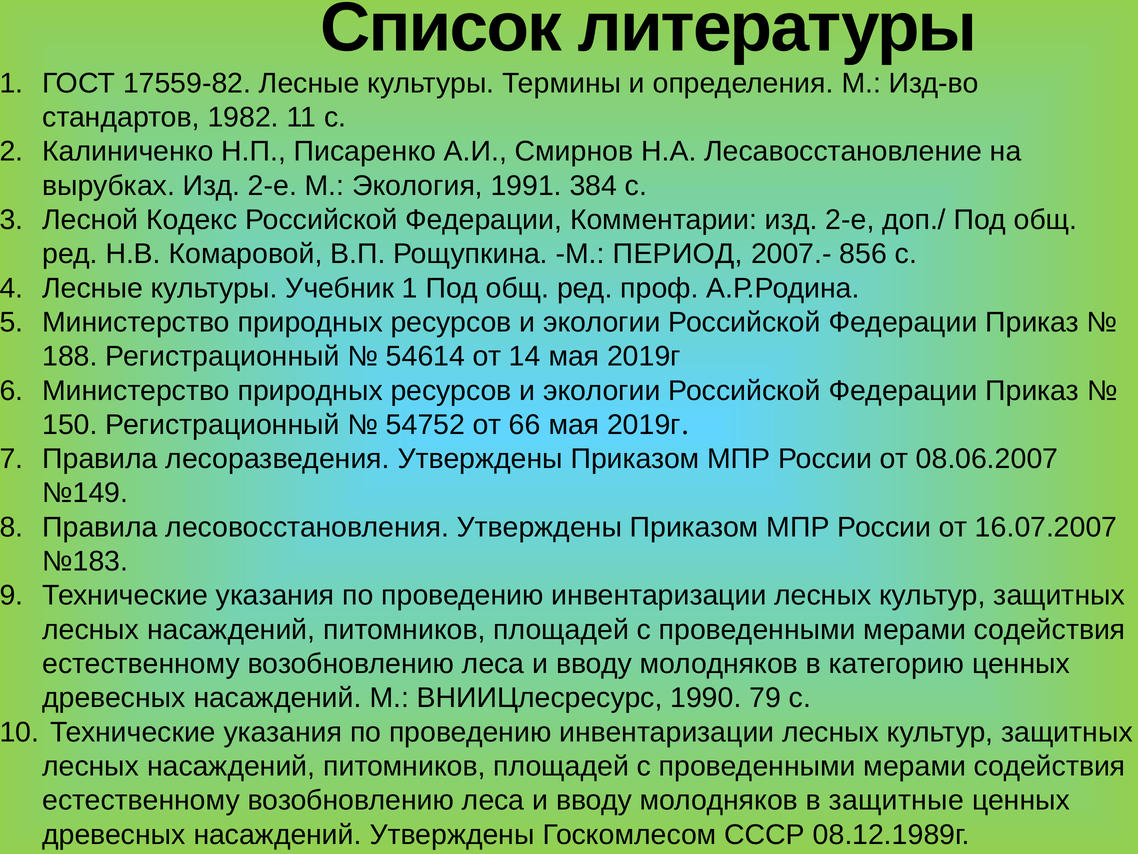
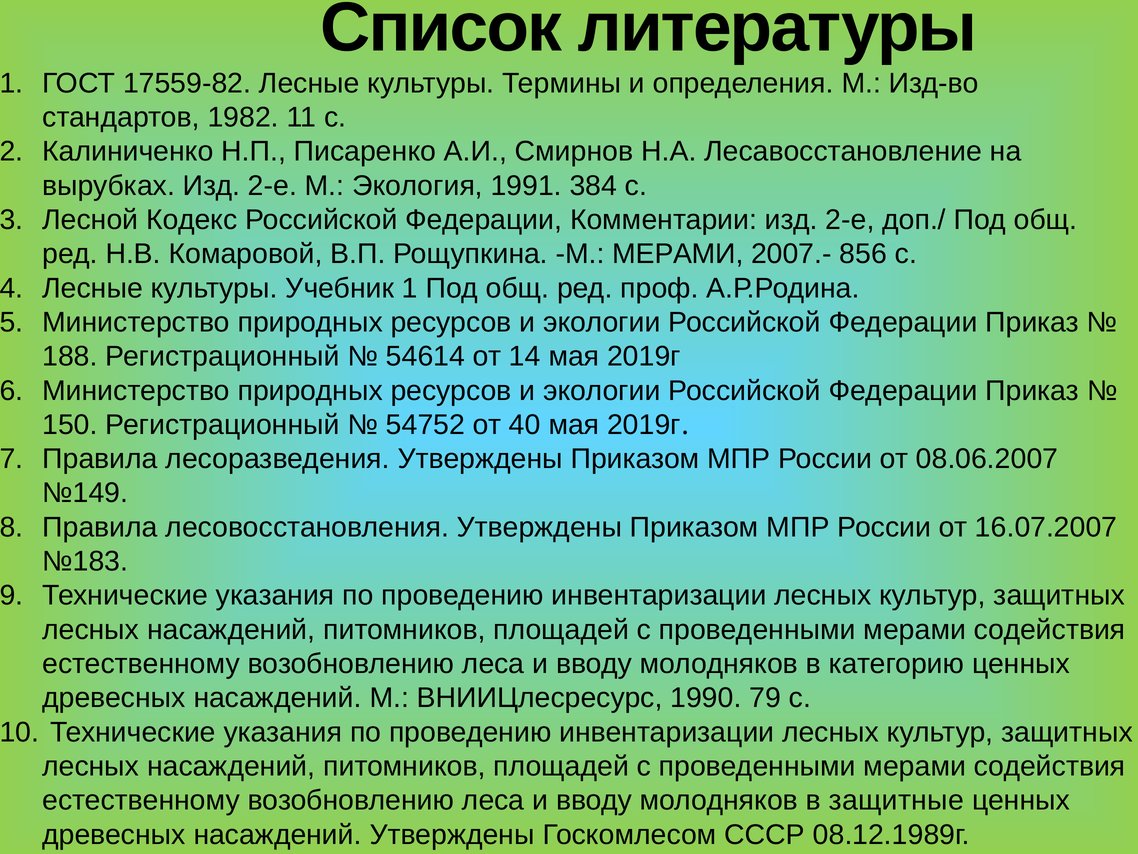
М ПЕРИОД: ПЕРИОД -> МЕРАМИ
66: 66 -> 40
